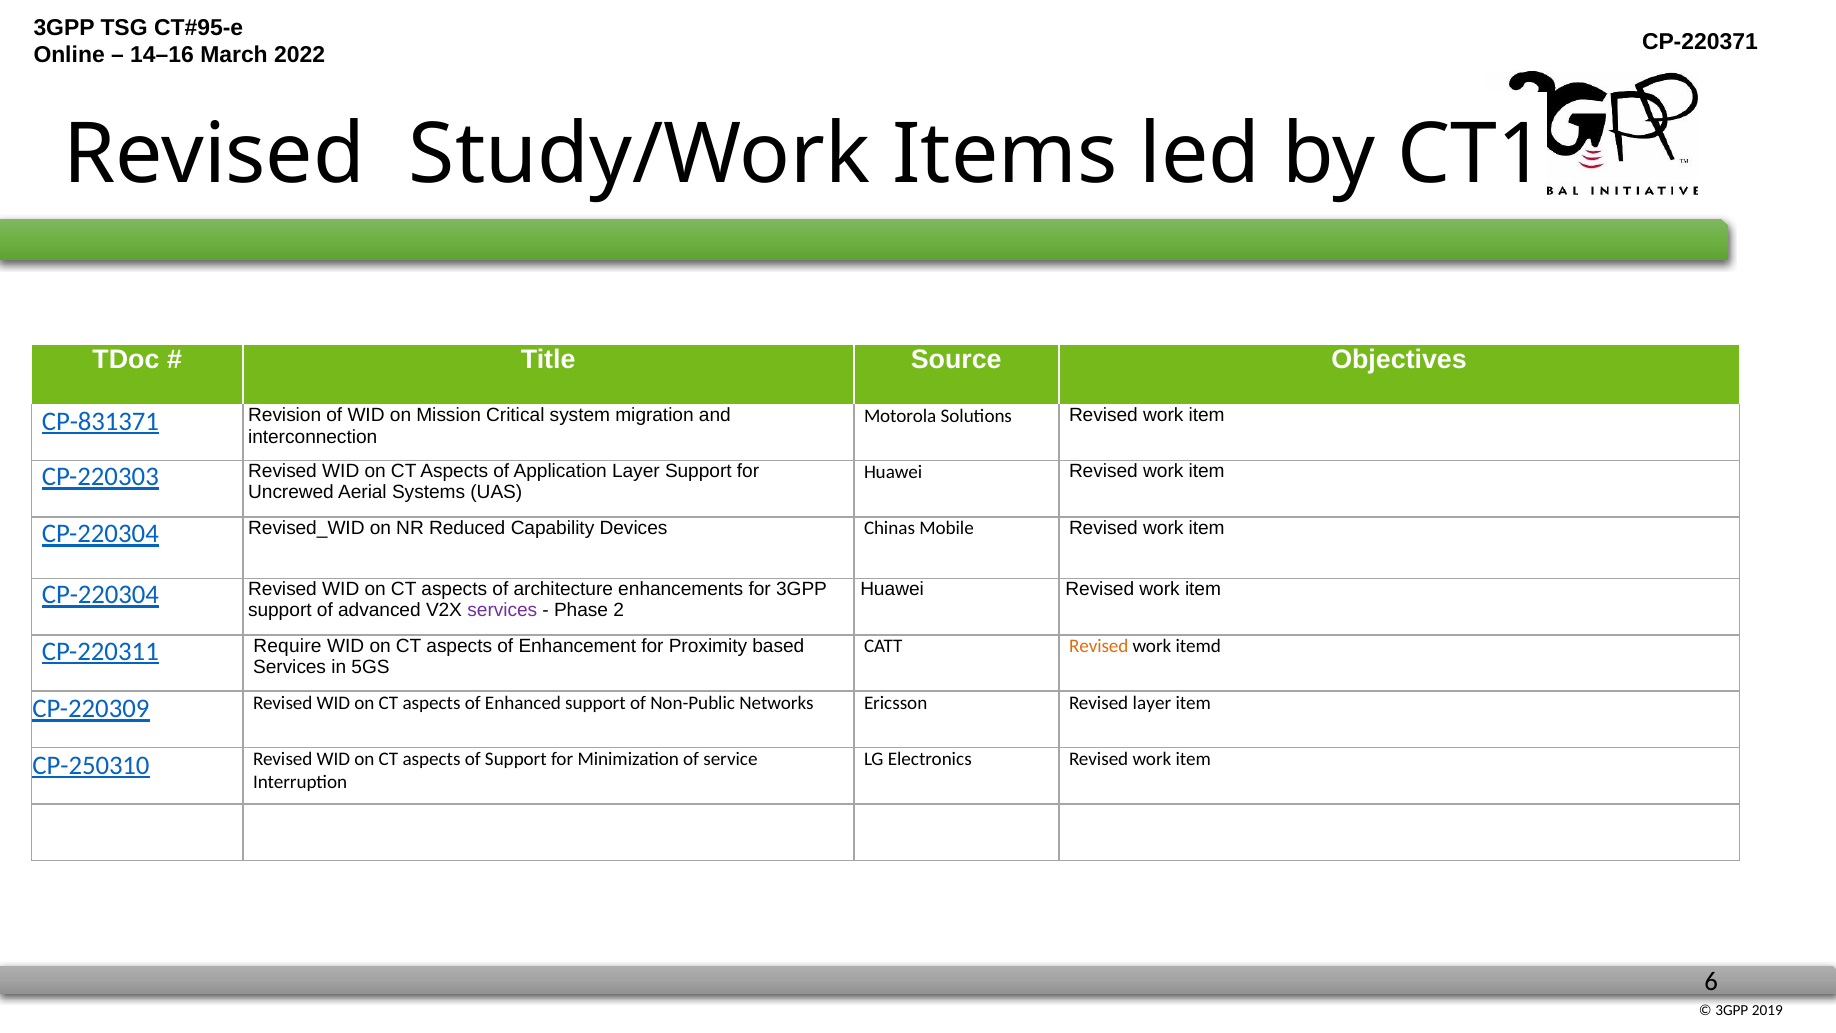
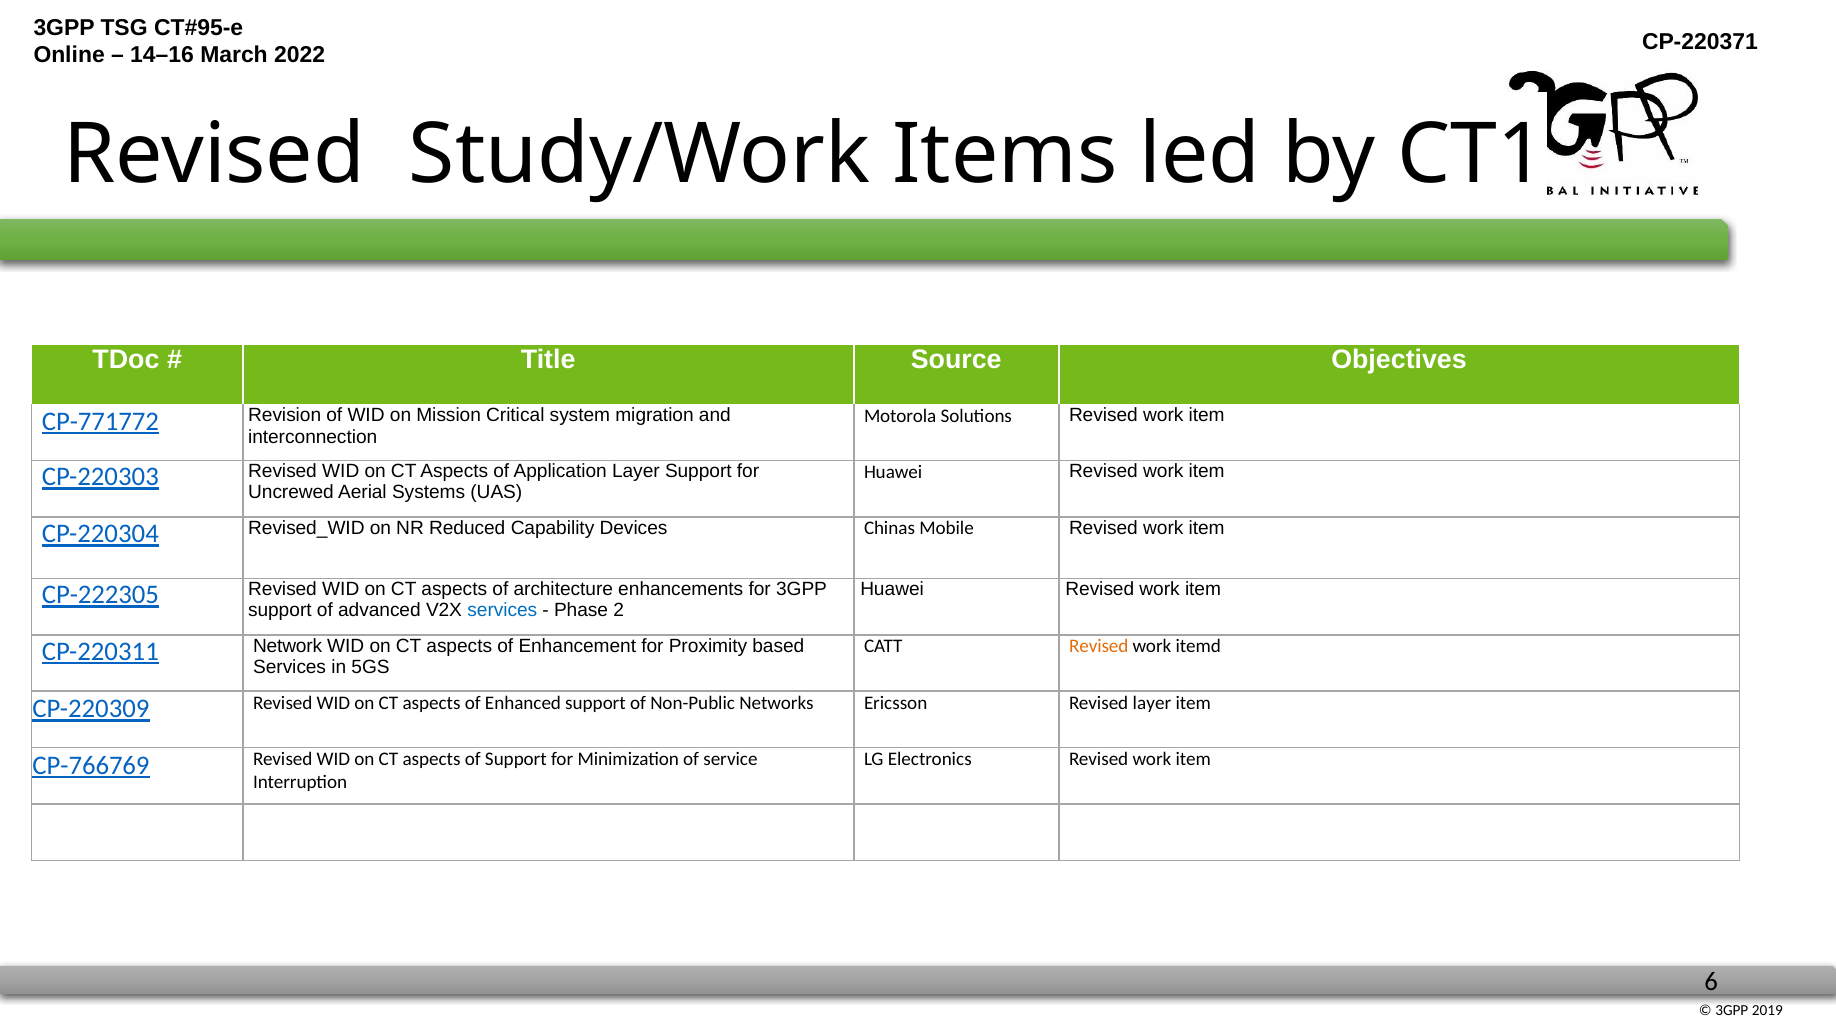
CP-831371: CP-831371 -> CP-771772
CP-220304 at (100, 595): CP-220304 -> CP-222305
services at (502, 610) colour: purple -> blue
Require: Require -> Network
CP-250310: CP-250310 -> CP-766769
